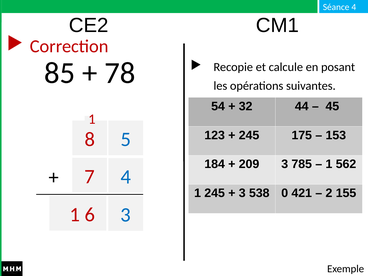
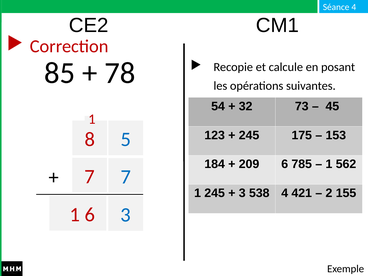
44: 44 -> 73
209 3: 3 -> 6
7 4: 4 -> 7
538 0: 0 -> 4
